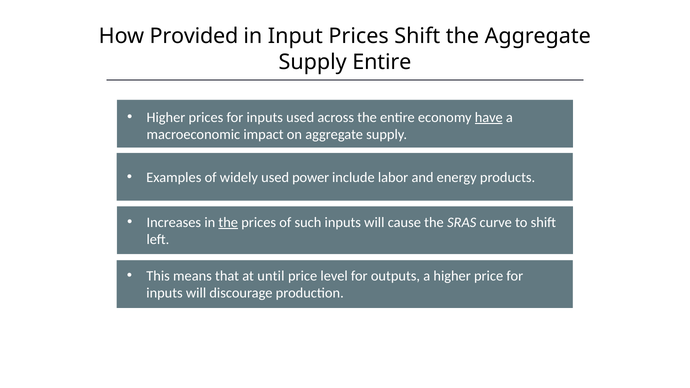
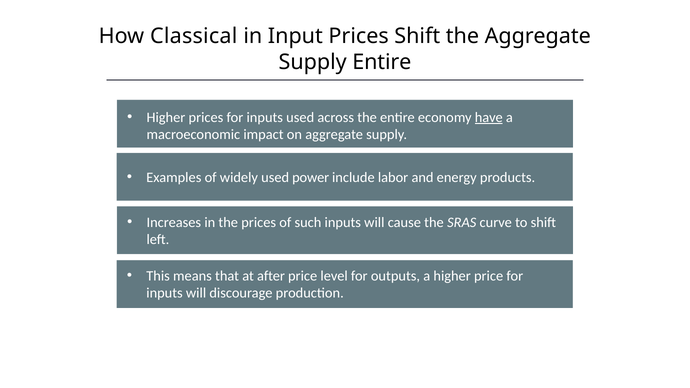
Provided: Provided -> Classical
the at (228, 222) underline: present -> none
until: until -> after
